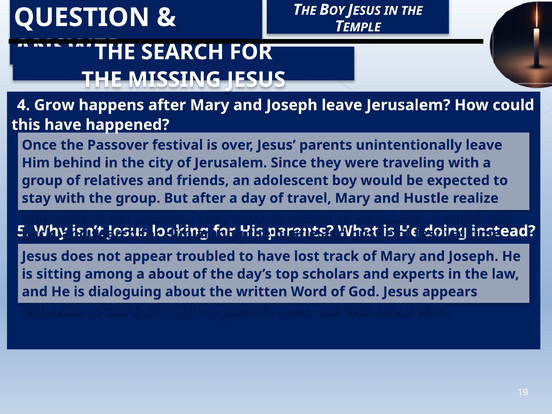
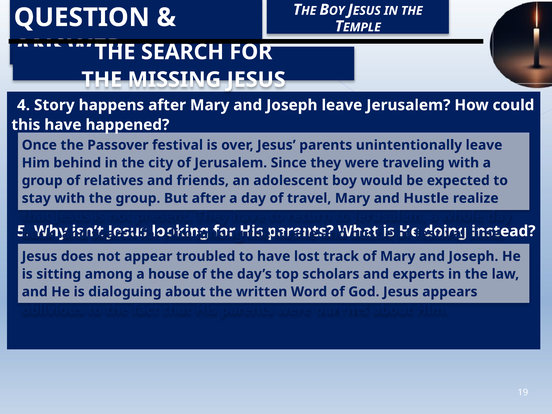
Grow: Grow -> Story
a about: about -> house
